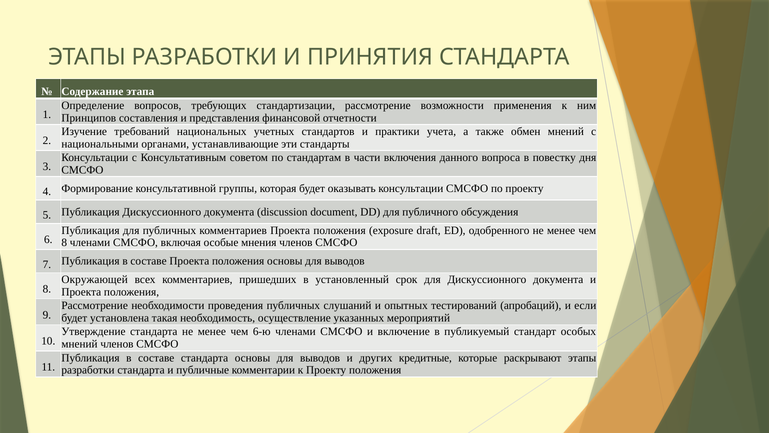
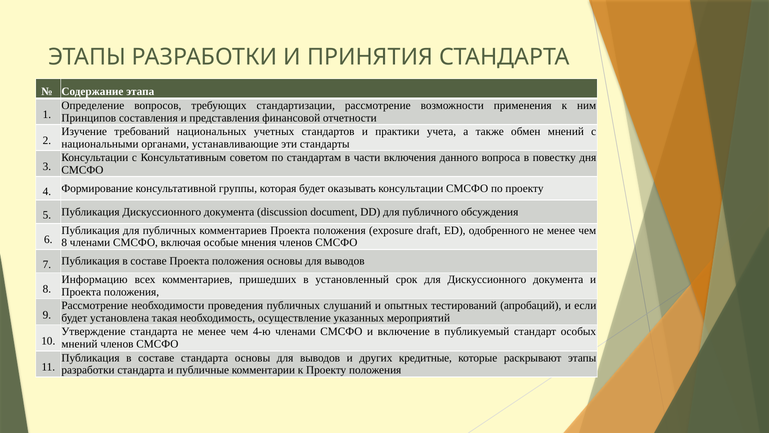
Окружающей: Окружающей -> Информацию
6-ю: 6-ю -> 4-ю
